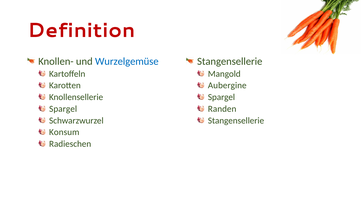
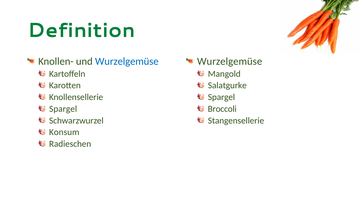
Definition colour: red -> green
Stangensellerie at (230, 61): Stangensellerie -> Wurzelgemüse
Aubergine: Aubergine -> Salatgurke
Randen: Randen -> Broccoli
